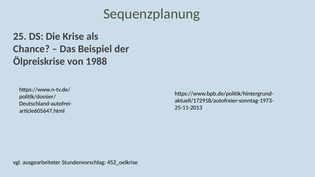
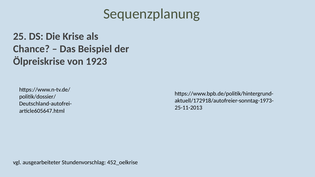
1988: 1988 -> 1923
